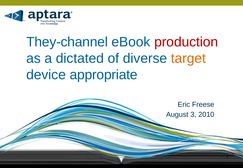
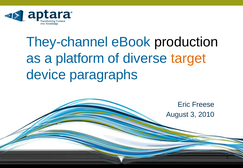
production colour: red -> black
dictated: dictated -> platform
appropriate: appropriate -> paragraphs
